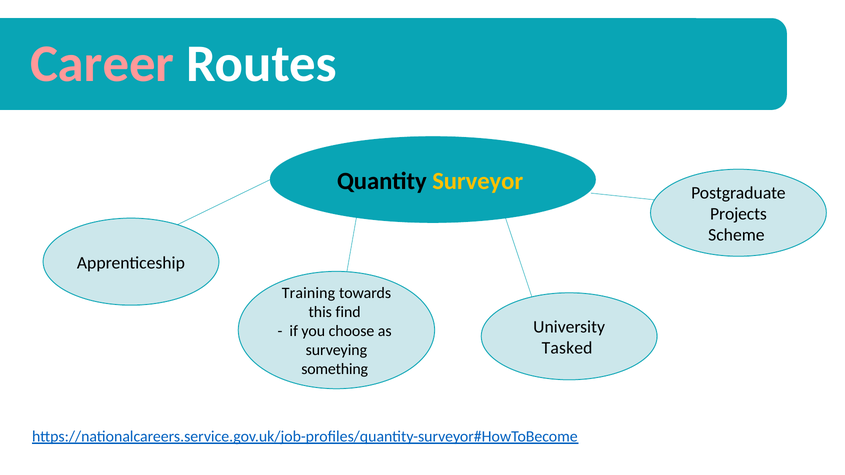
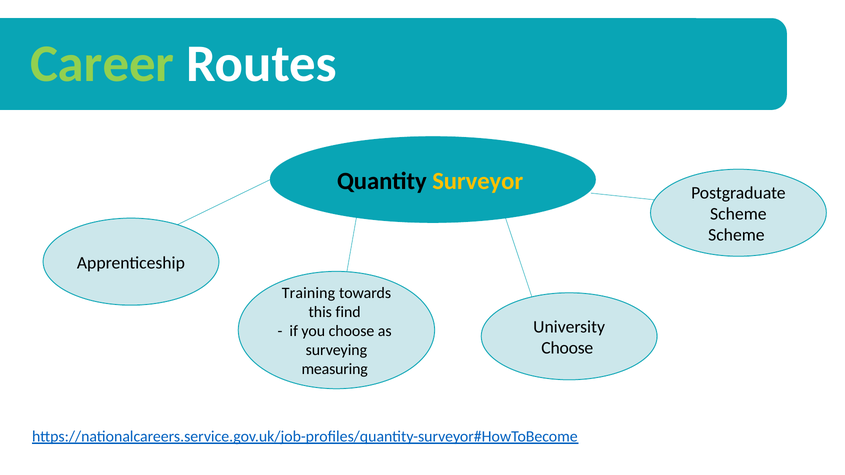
Career colour: pink -> light green
Projects at (738, 214): Projects -> Scheme
Tasked at (567, 348): Tasked -> Choose
something: something -> measuring
